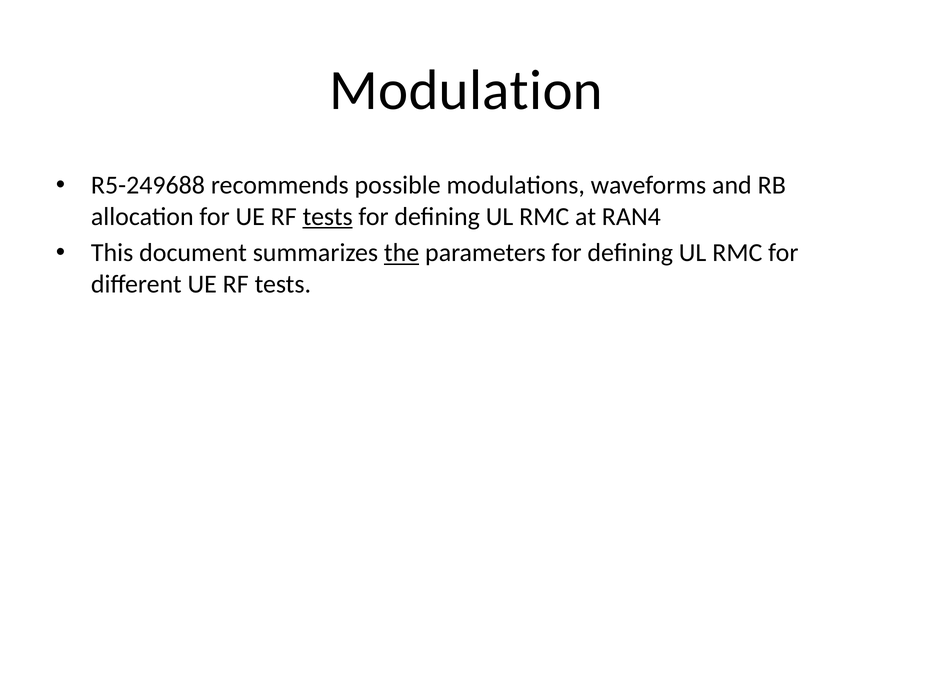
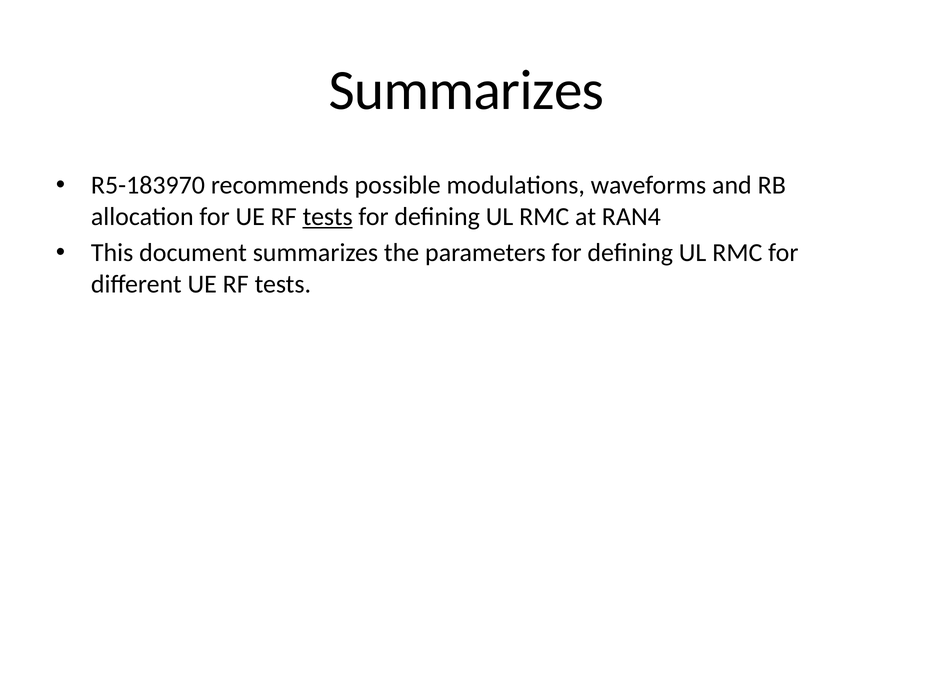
Modulation at (466, 90): Modulation -> Summarizes
R5-249688: R5-249688 -> R5-183970
the underline: present -> none
